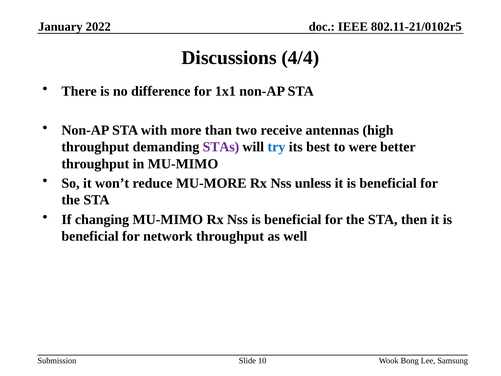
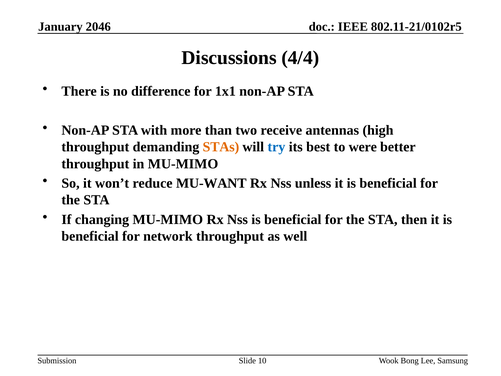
2022: 2022 -> 2046
STAs colour: purple -> orange
MU-MORE: MU-MORE -> MU-WANT
